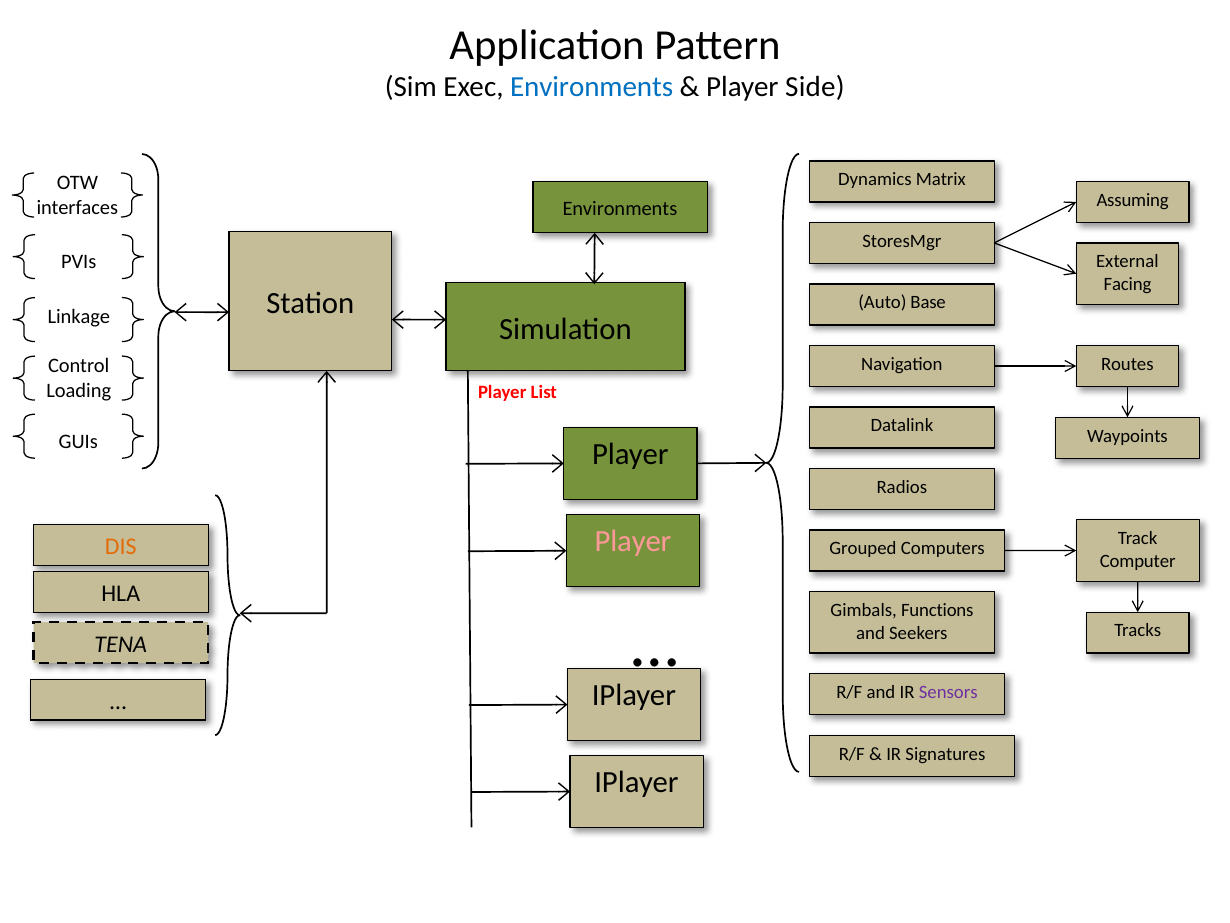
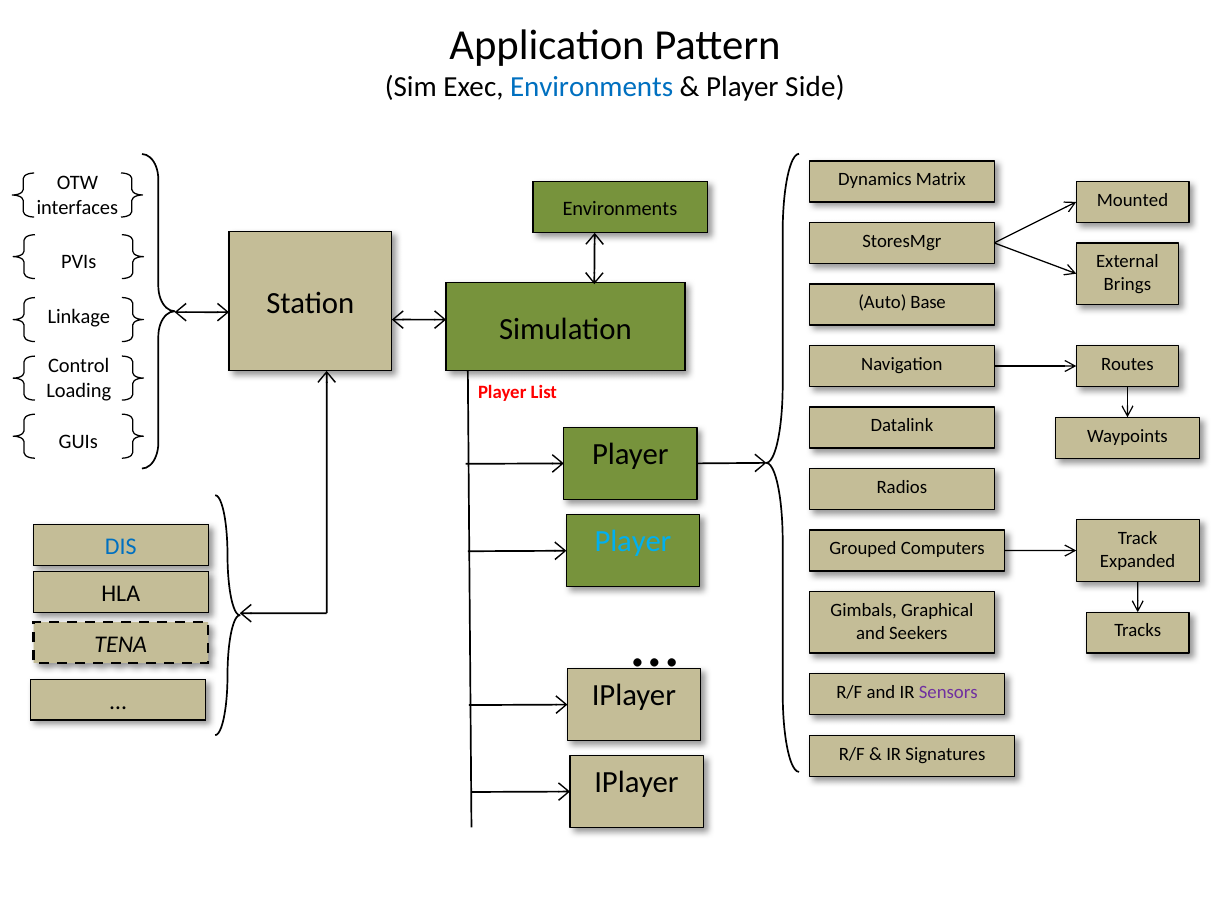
Assuming: Assuming -> Mounted
Facing: Facing -> Brings
Player at (633, 541) colour: pink -> light blue
DIS colour: orange -> blue
Computer: Computer -> Expanded
Functions: Functions -> Graphical
